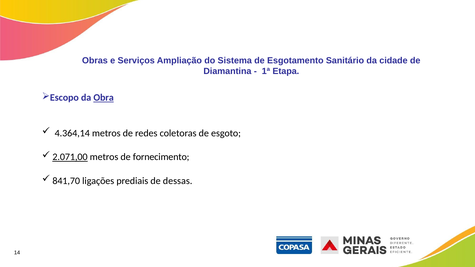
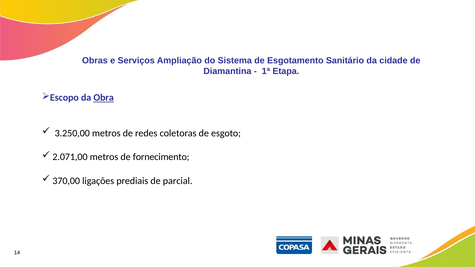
4.364,14: 4.364,14 -> 3.250,00
2.071,00 underline: present -> none
841,70: 841,70 -> 370,00
dessas: dessas -> parcial
